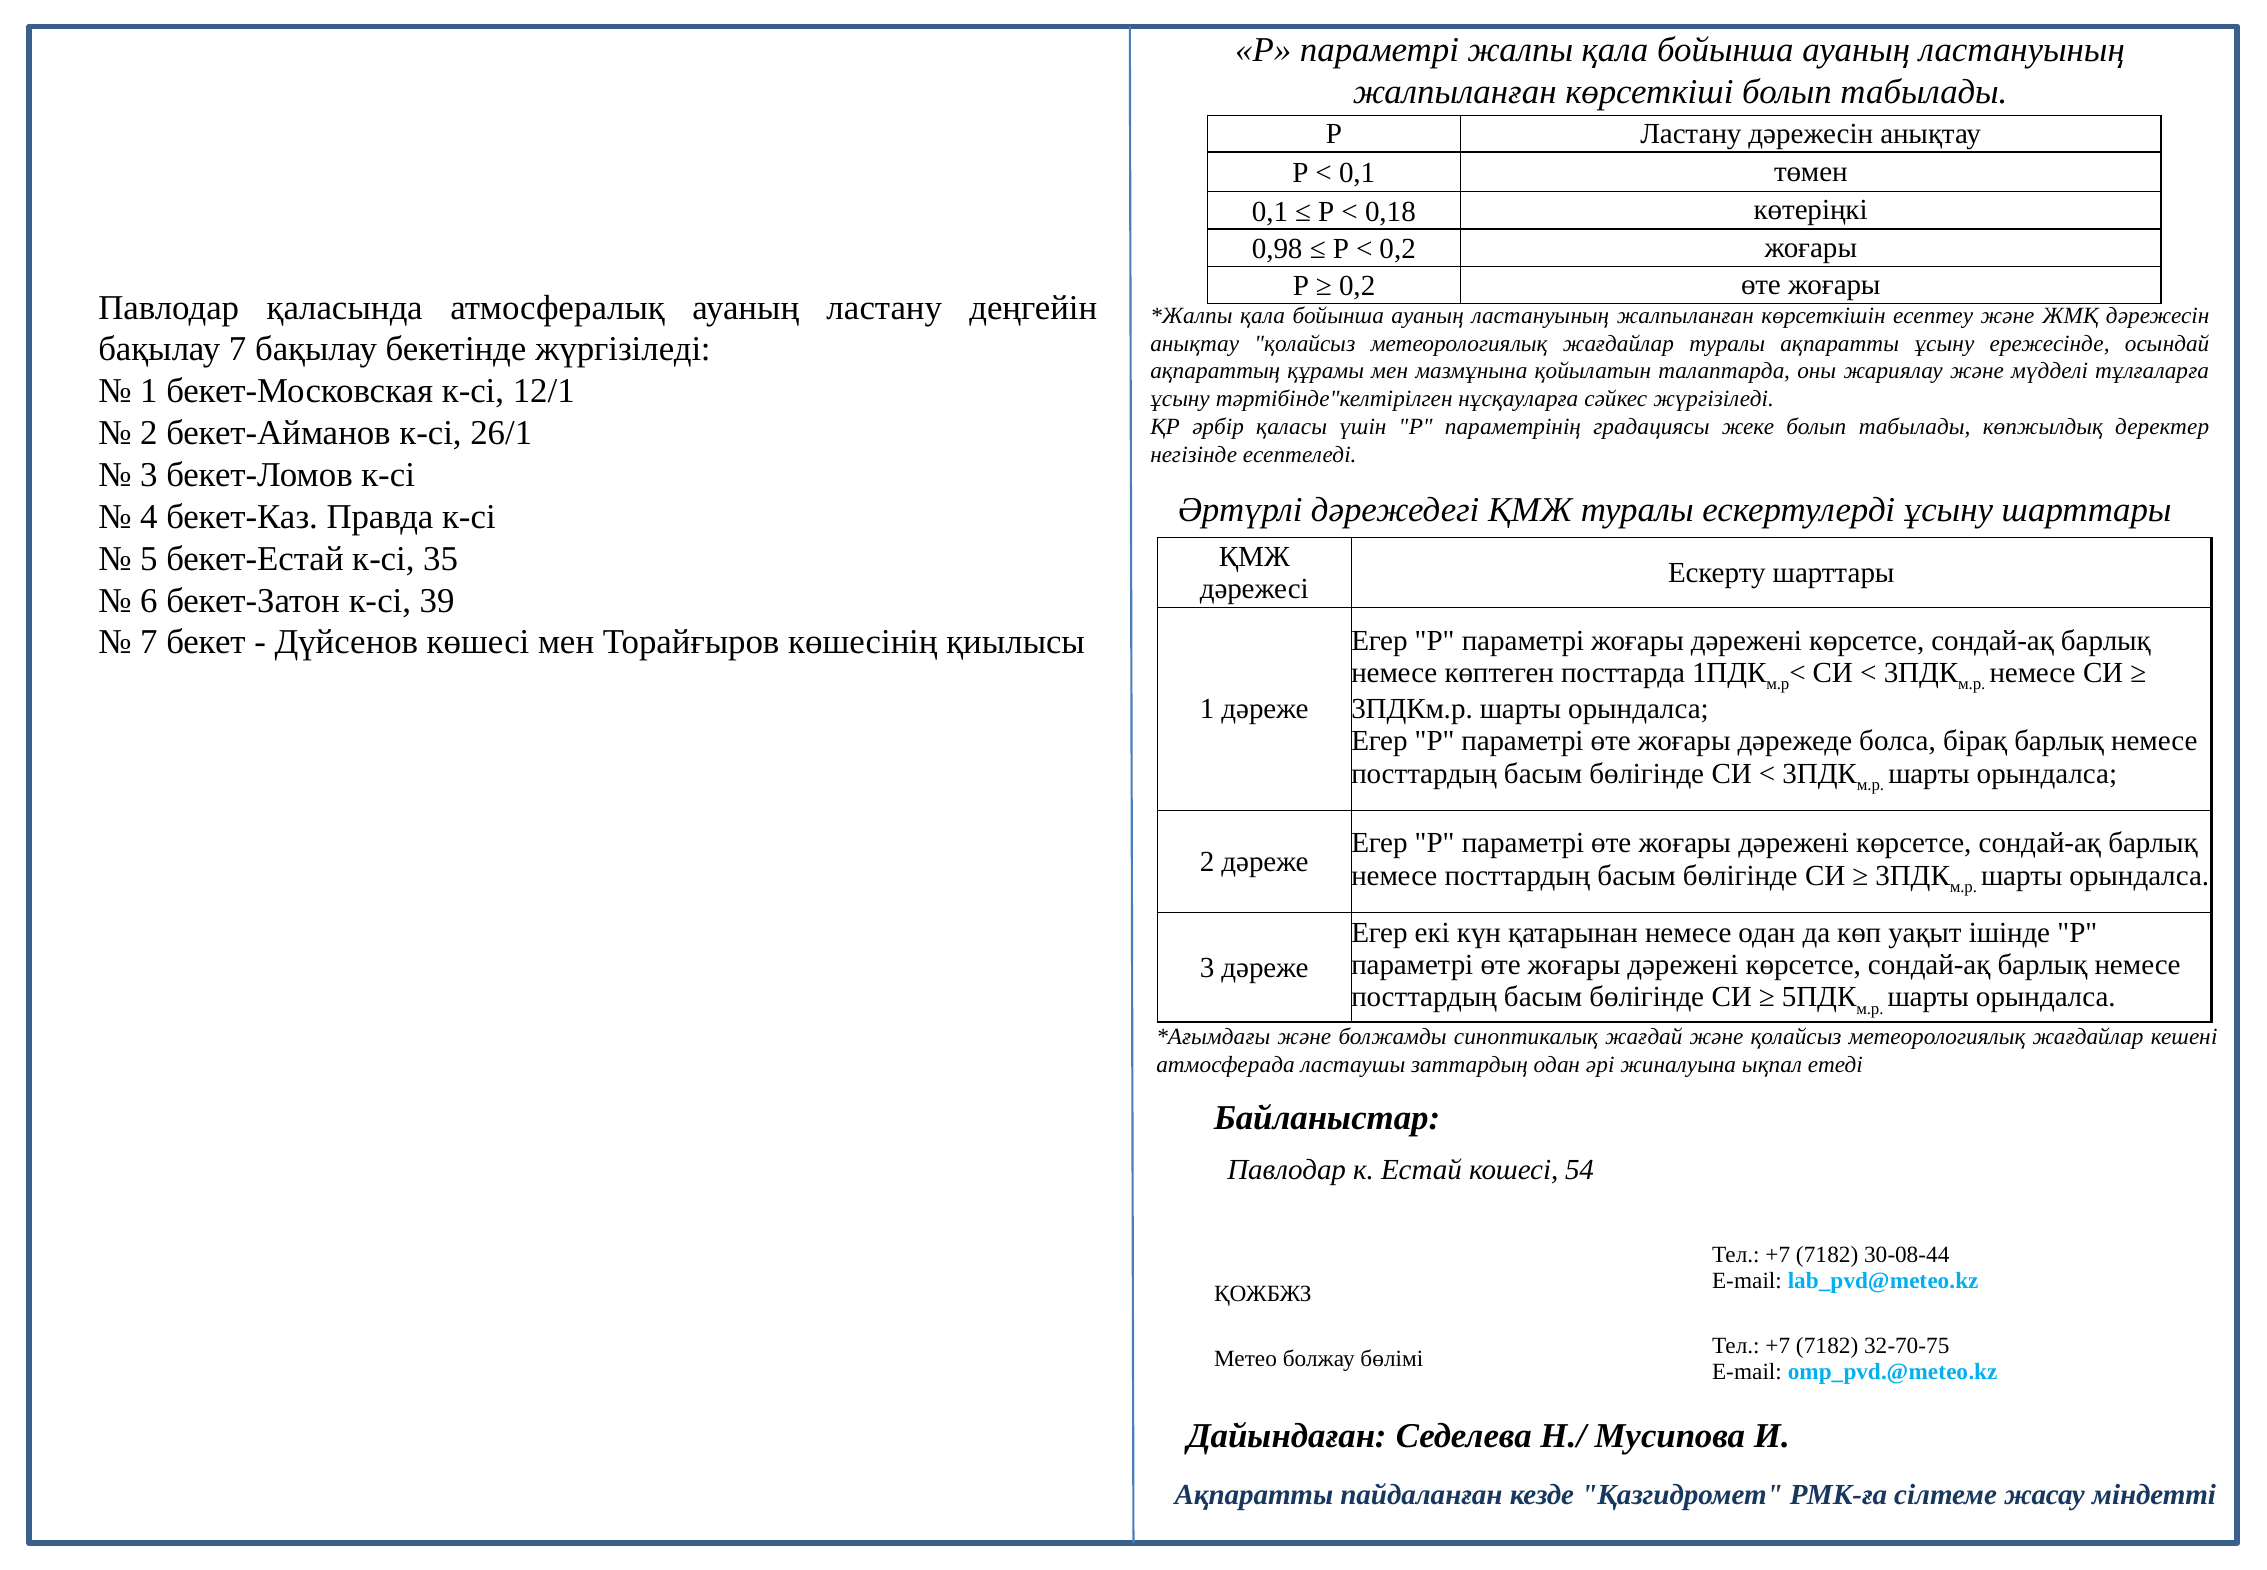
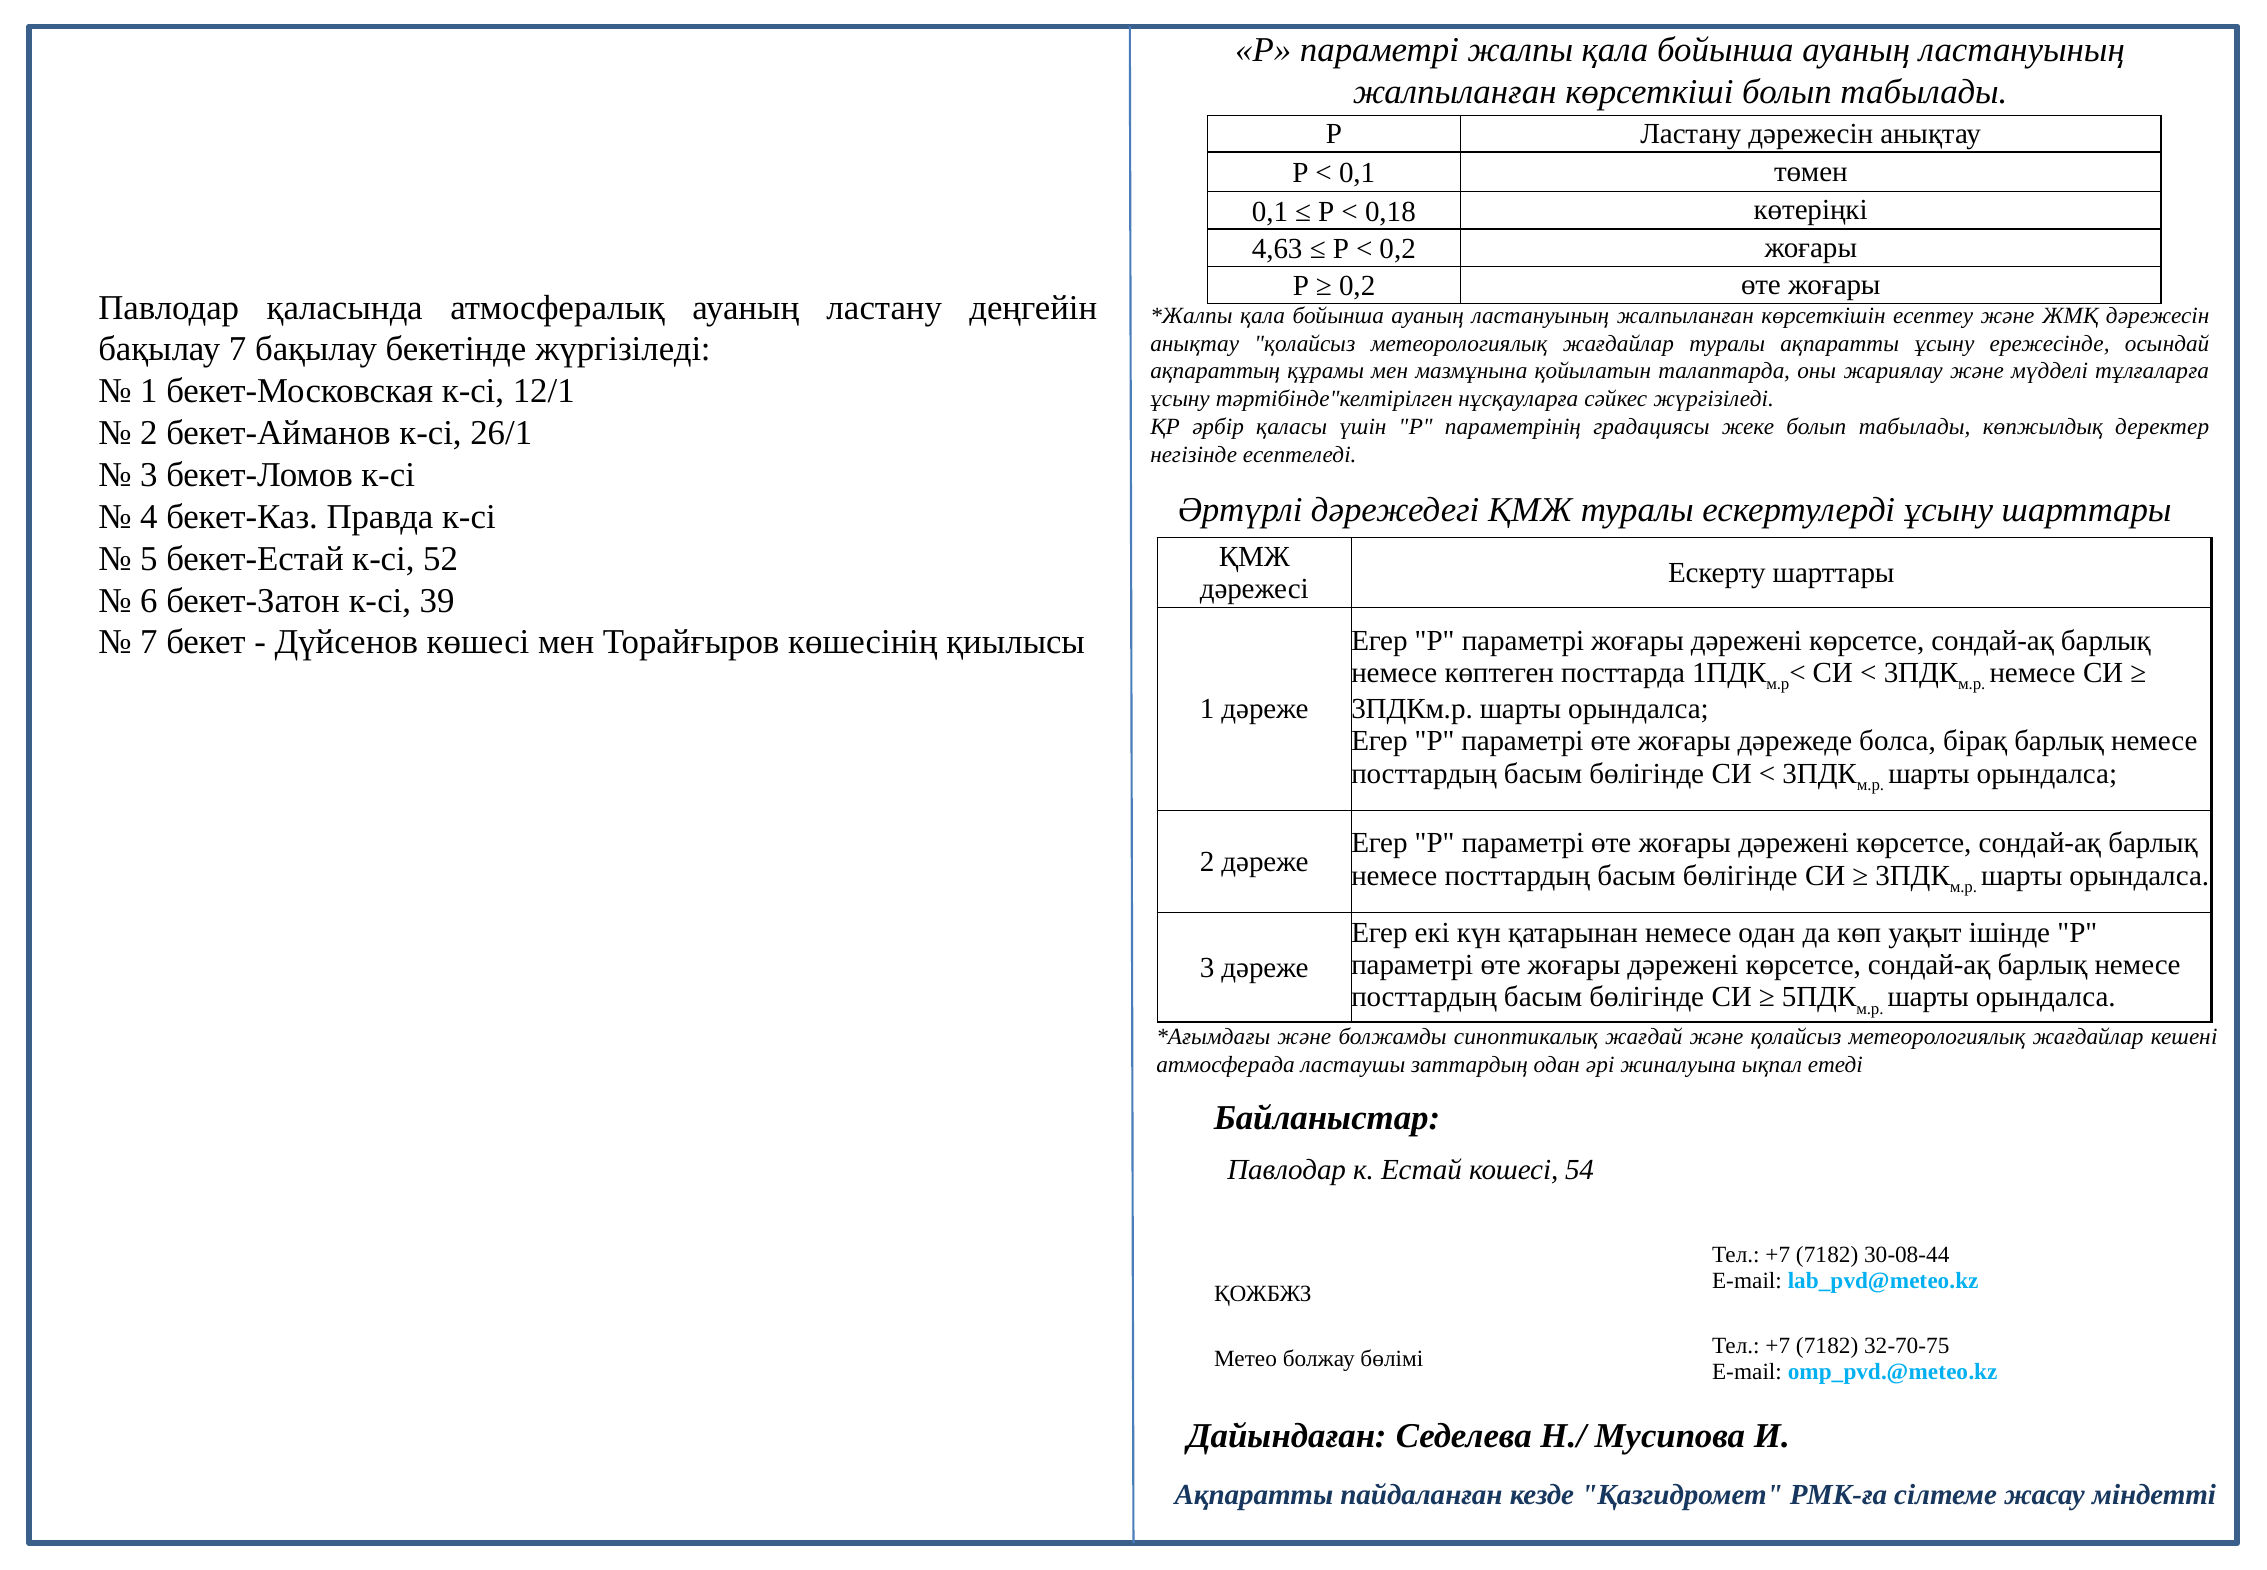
0,98: 0,98 -> 4,63
35: 35 -> 52
